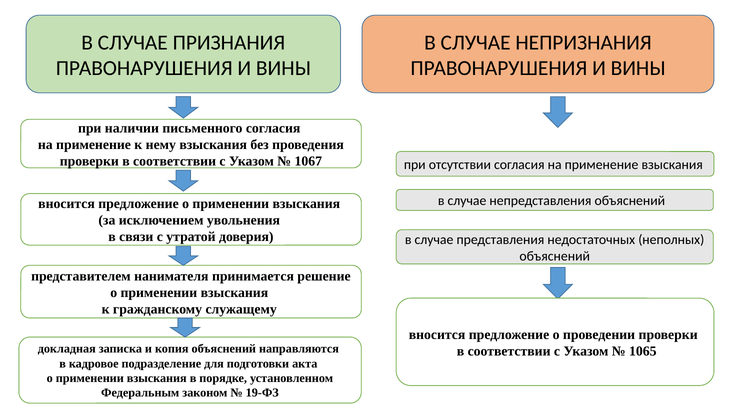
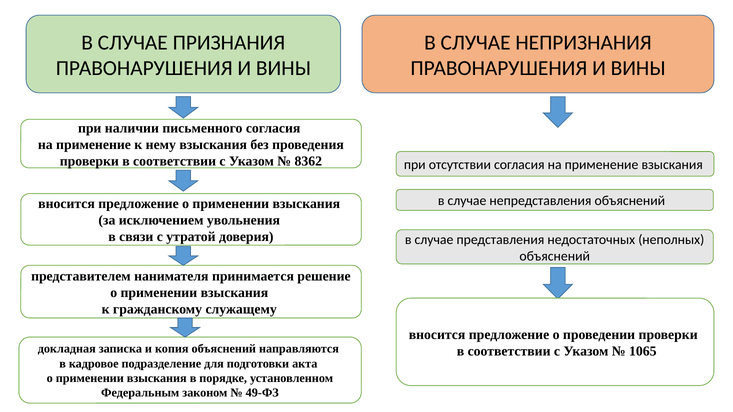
1067: 1067 -> 8362
19-ФЗ: 19-ФЗ -> 49-ФЗ
